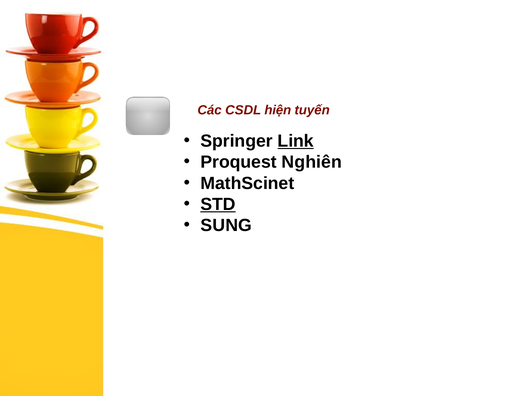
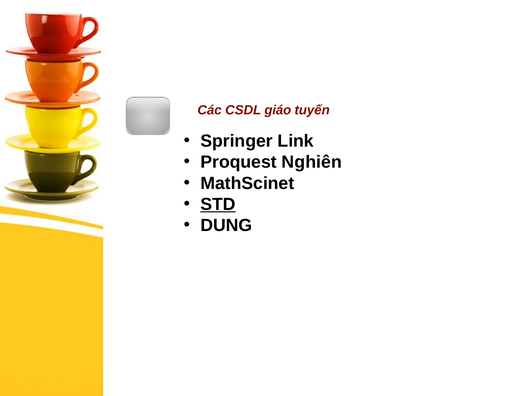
hiện: hiện -> giáo
Link underline: present -> none
SUNG: SUNG -> DUNG
